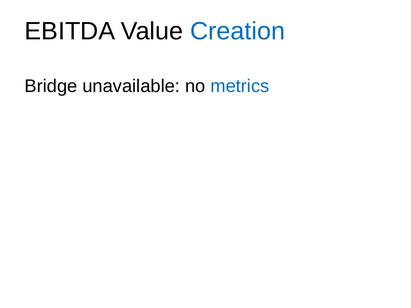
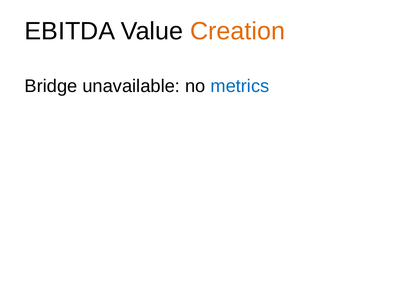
Creation colour: blue -> orange
